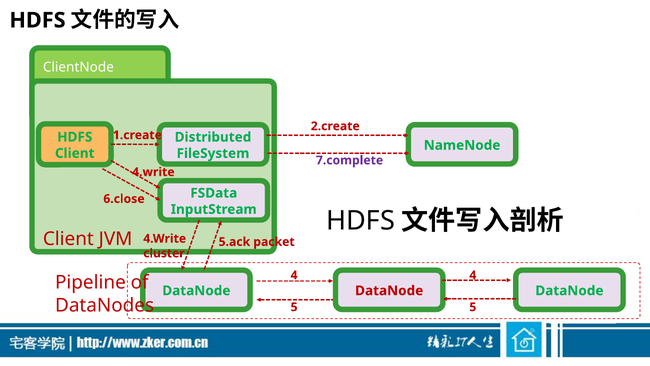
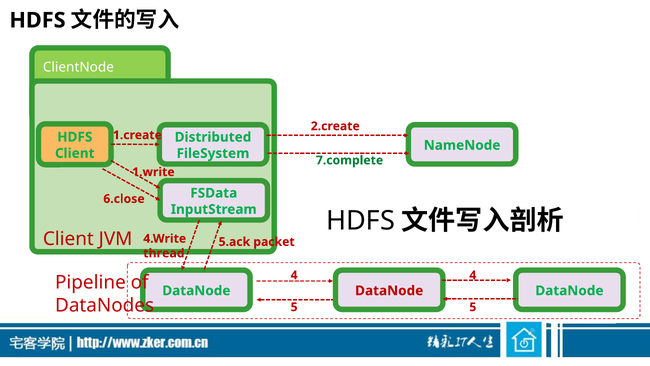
7.complete colour: purple -> green
4.write at (153, 172): 4.write -> 1.write
cluster: cluster -> thread
